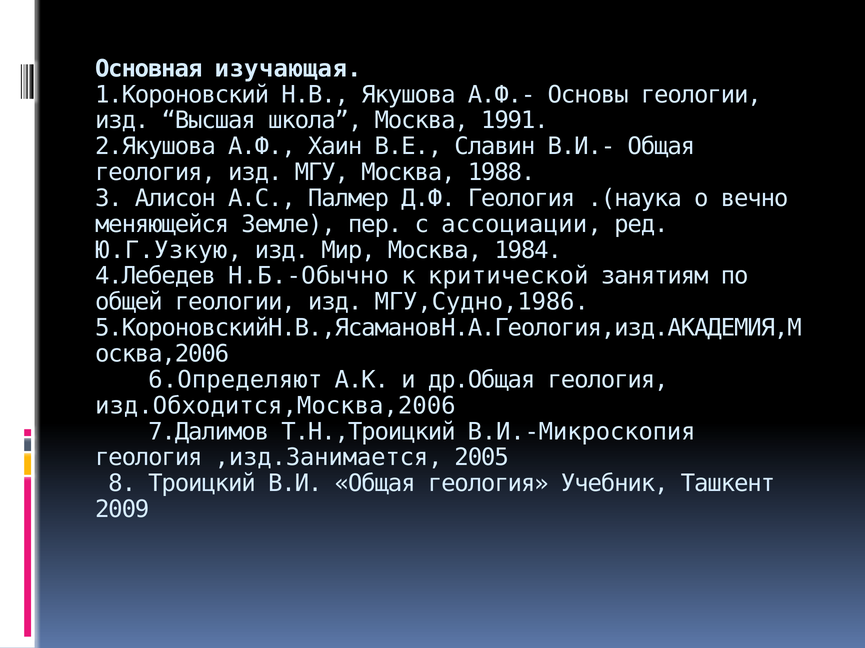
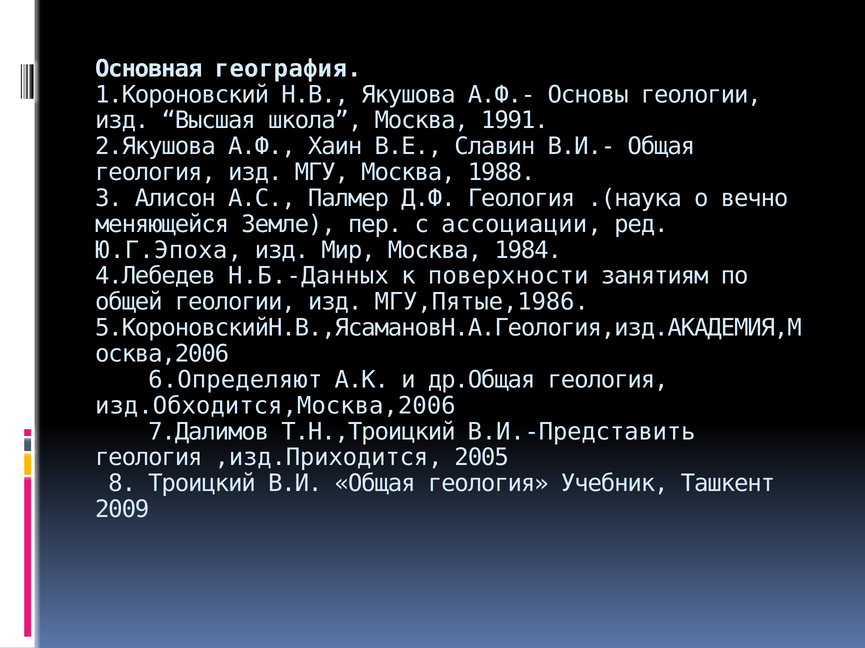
изучающая: изучающая -> география
Ю.Г.Узкую: Ю.Г.Узкую -> Ю.Г.Эпоха
Н.Б.-Обычно: Н.Б.-Обычно -> Н.Б.-Данных
критической: критической -> поверхности
МГУ,Судно,1986: МГУ,Судно,1986 -> МГУ,Пятые,1986
В.И.-Микроскопия: В.И.-Микроскопия -> В.И.-Представить
,изд.Занимается: ,изд.Занимается -> ,изд.Приходится
